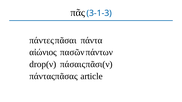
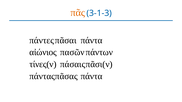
πᾶς colour: black -> orange
drop(ν: drop(ν -> τίνες(ν
article: article -> πάντα
